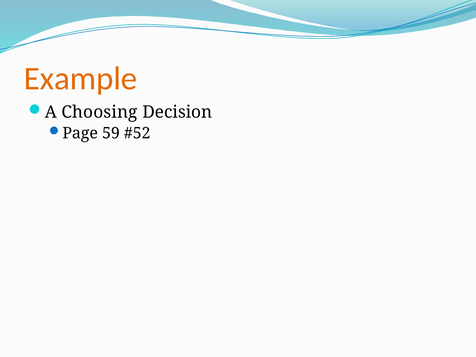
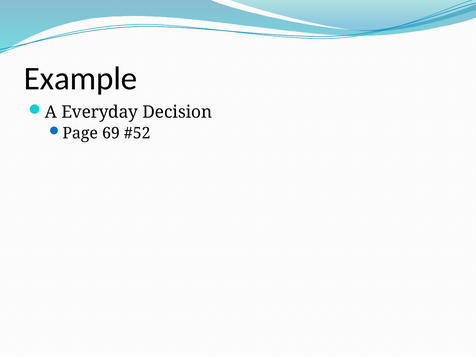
Example colour: orange -> black
Choosing: Choosing -> Everyday
59: 59 -> 69
